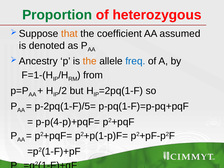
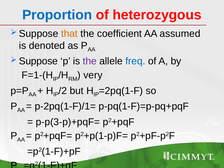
Proportion colour: green -> blue
Ancestry at (38, 61): Ancestry -> Suppose
the at (90, 61) colour: orange -> purple
from: from -> very
p-2pq(1-F)/5=: p-2pq(1-F)/5= -> p-2pq(1-F)/1=
p-p(4-p)+pqF=: p-p(4-p)+pqF= -> p-p(3-p)+pqF=
